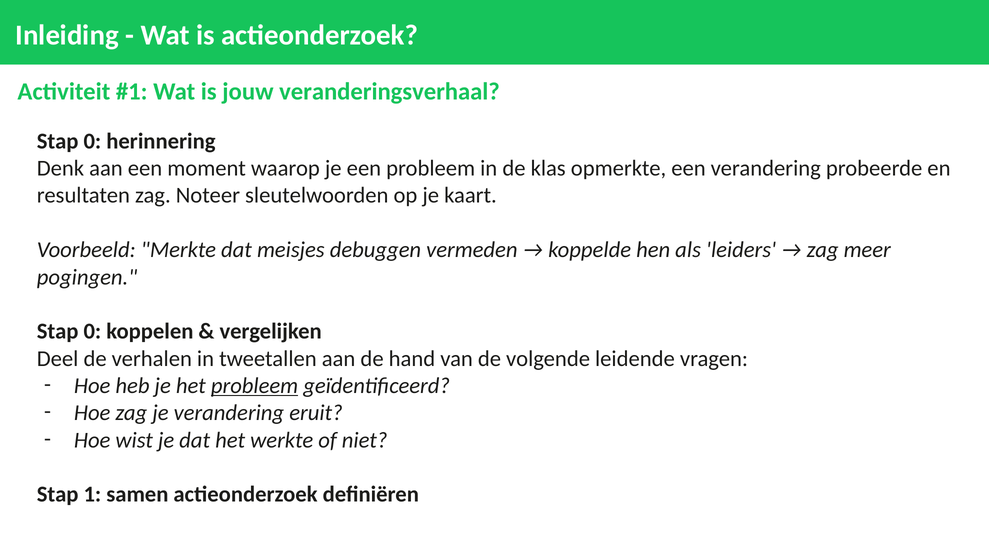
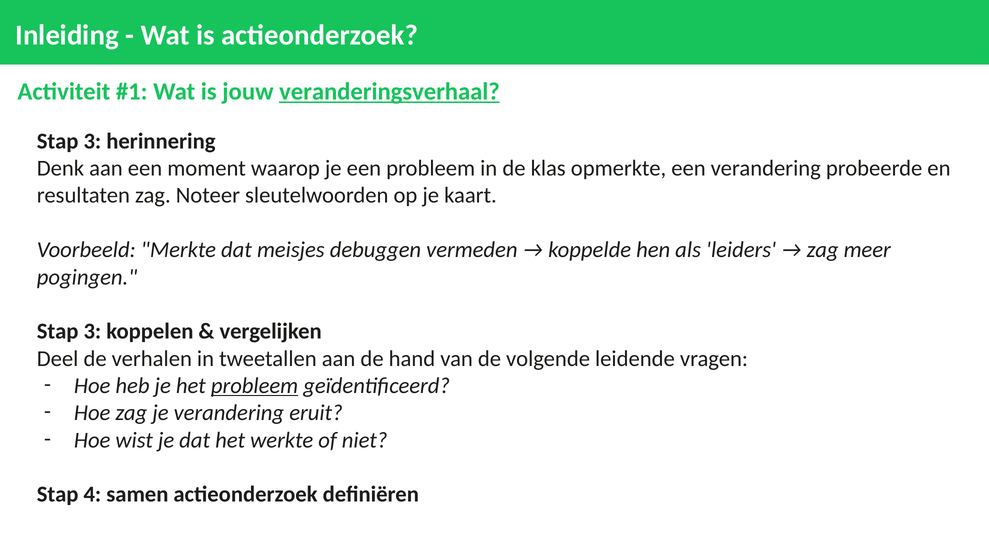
veranderingsverhaal underline: none -> present
0 at (92, 141): 0 -> 3
0 at (92, 332): 0 -> 3
1: 1 -> 4
